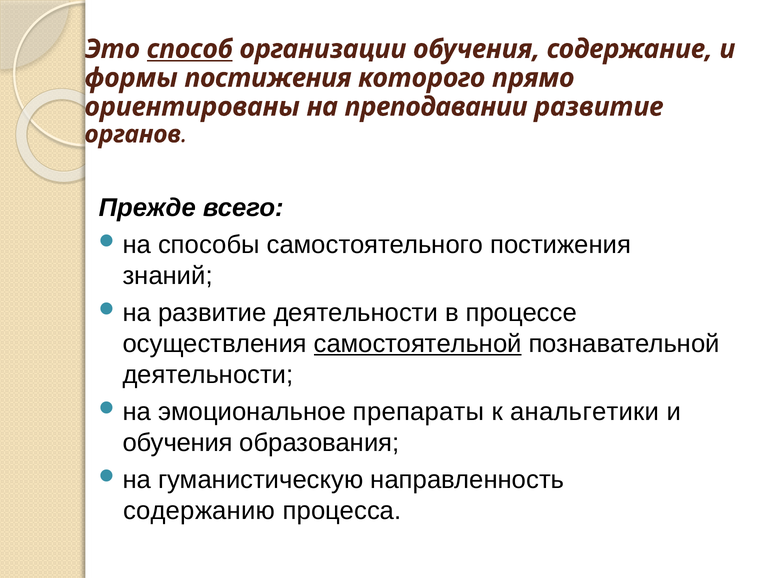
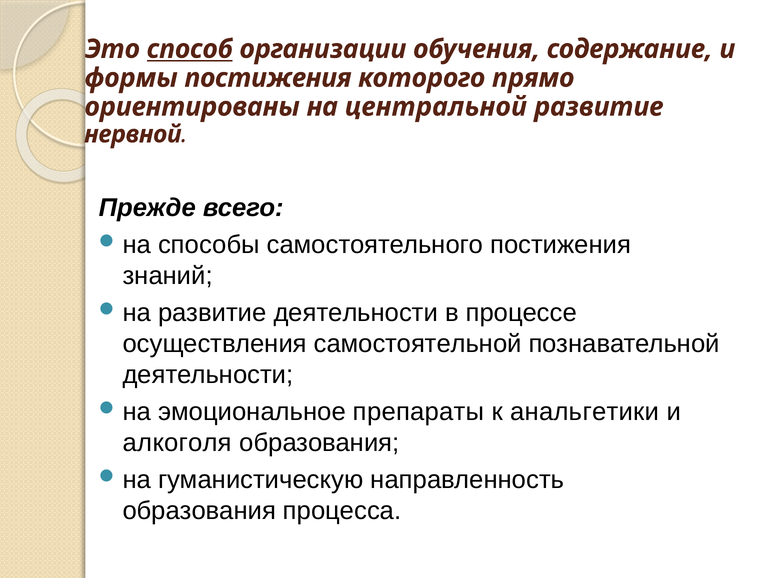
преподавании: преподавании -> центральной
органов: органов -> нервной
самостоятельной underline: present -> none
обучения at (178, 442): обучения -> алкоголя
содержанию at (199, 510): содержанию -> образования
